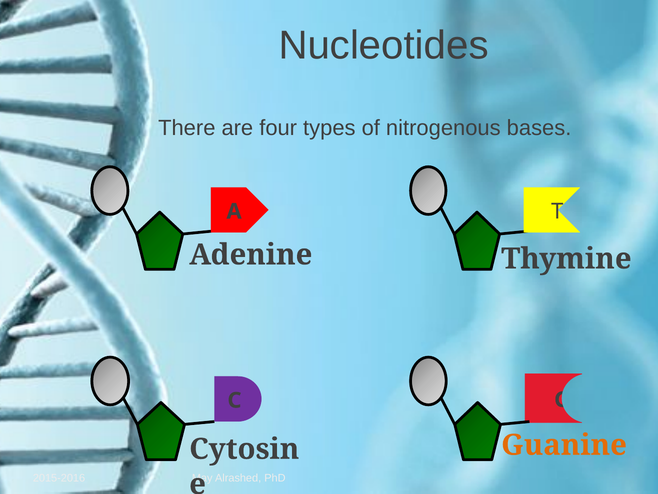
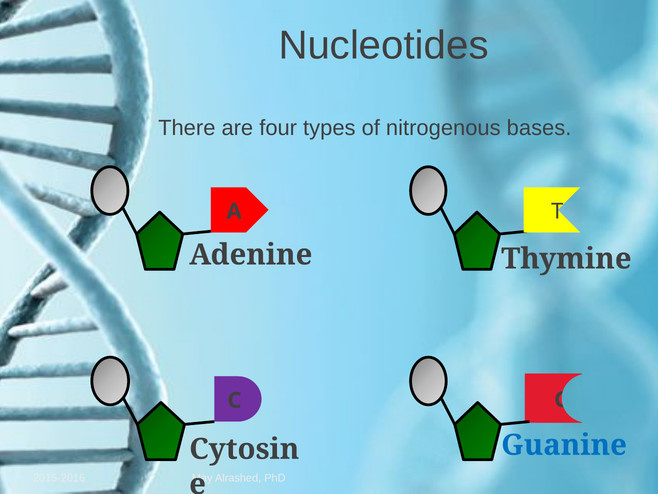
Guanine colour: orange -> blue
